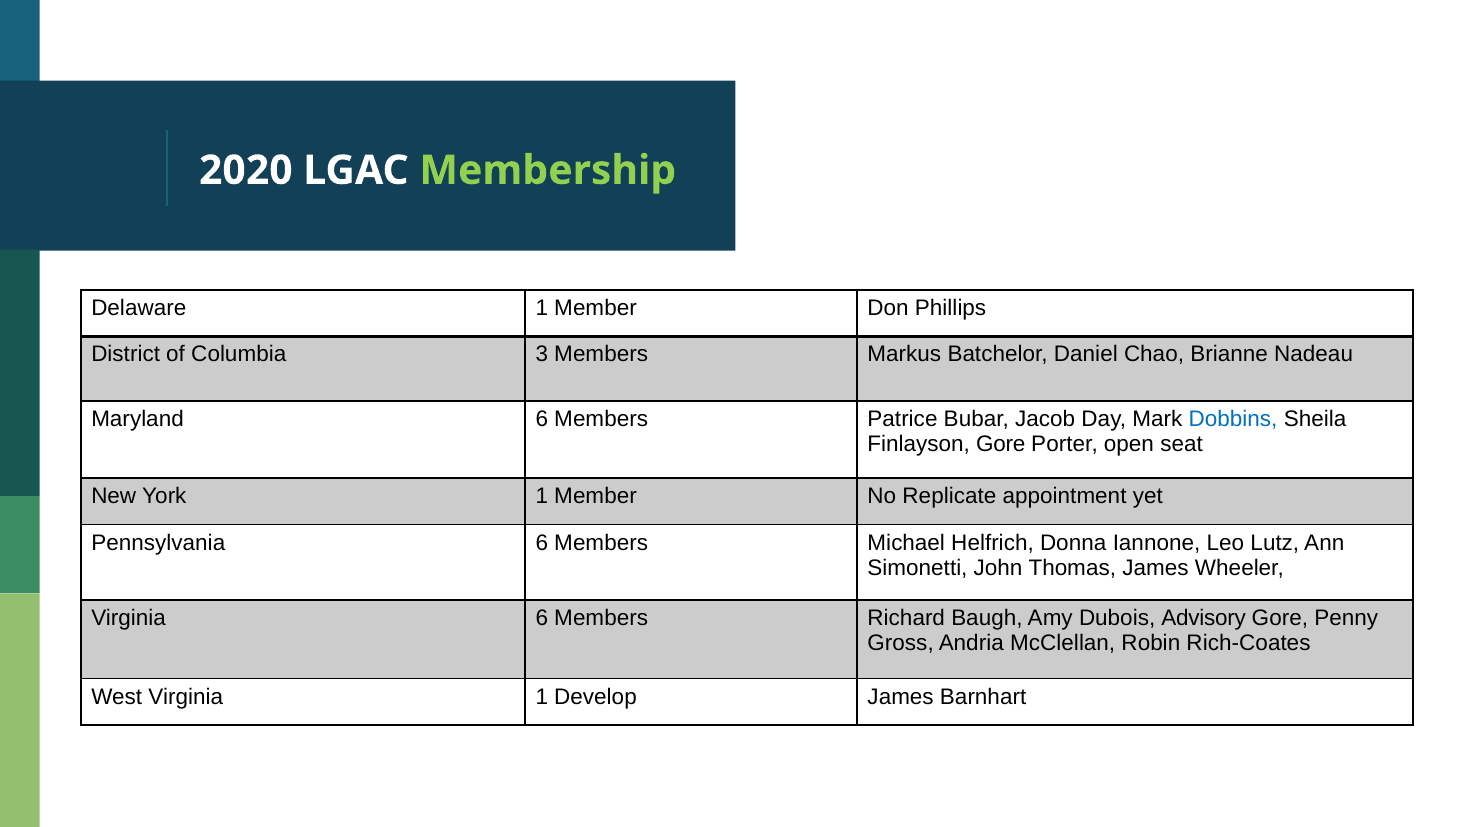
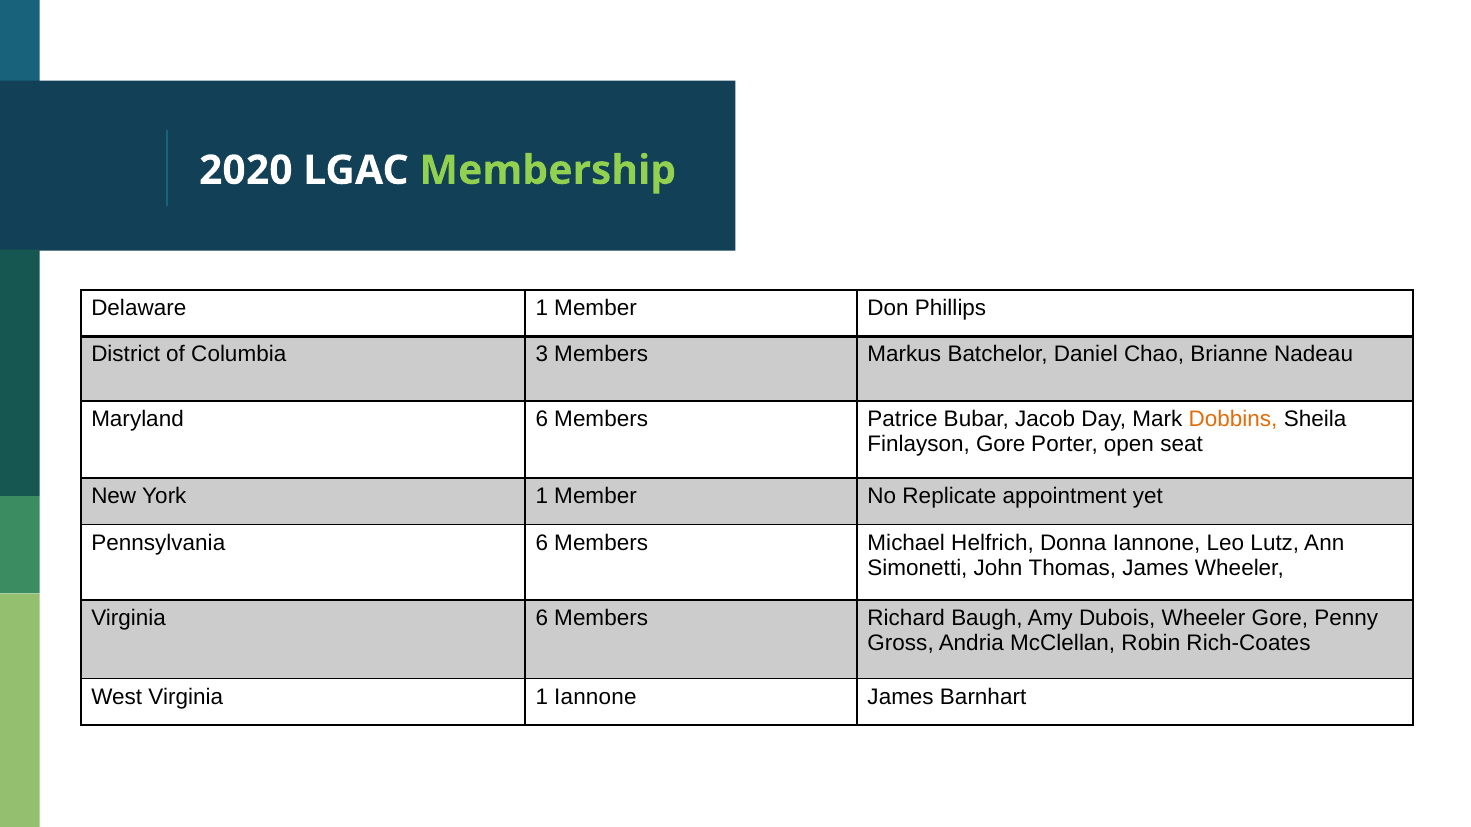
Dobbins colour: blue -> orange
Dubois Advisory: Advisory -> Wheeler
1 Develop: Develop -> Iannone
